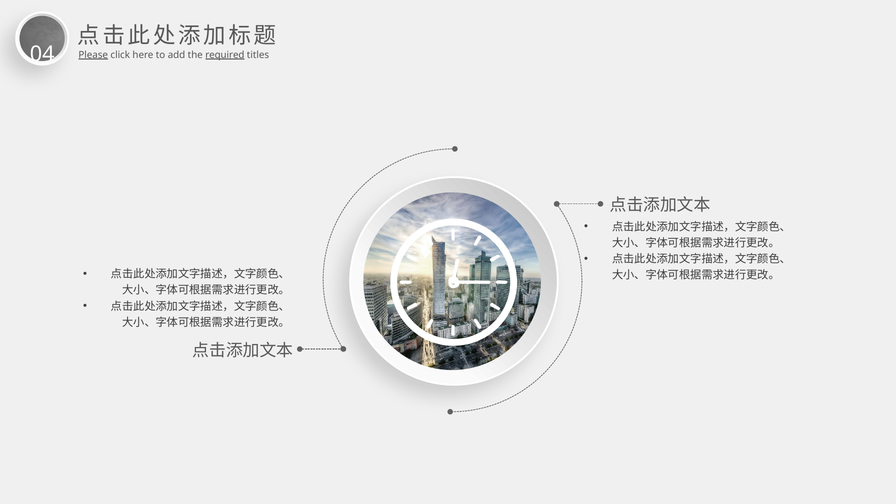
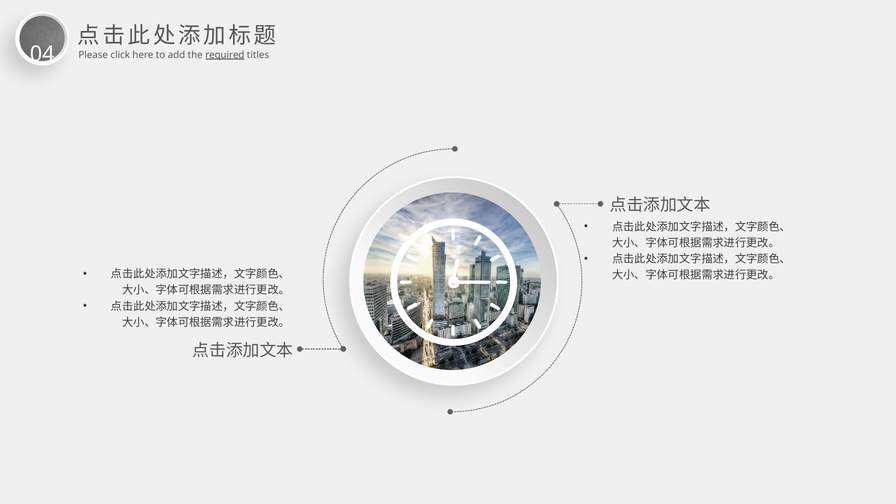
Please underline: present -> none
